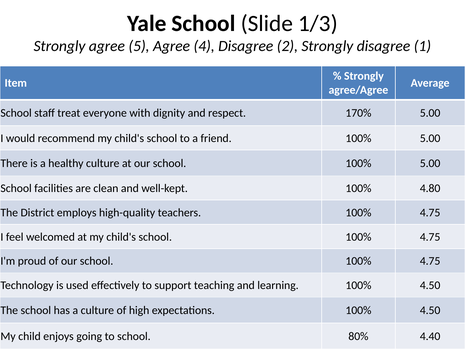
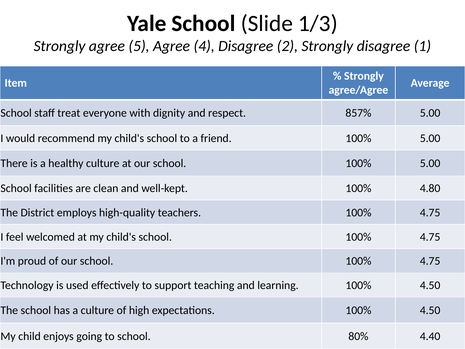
170%: 170% -> 857%
